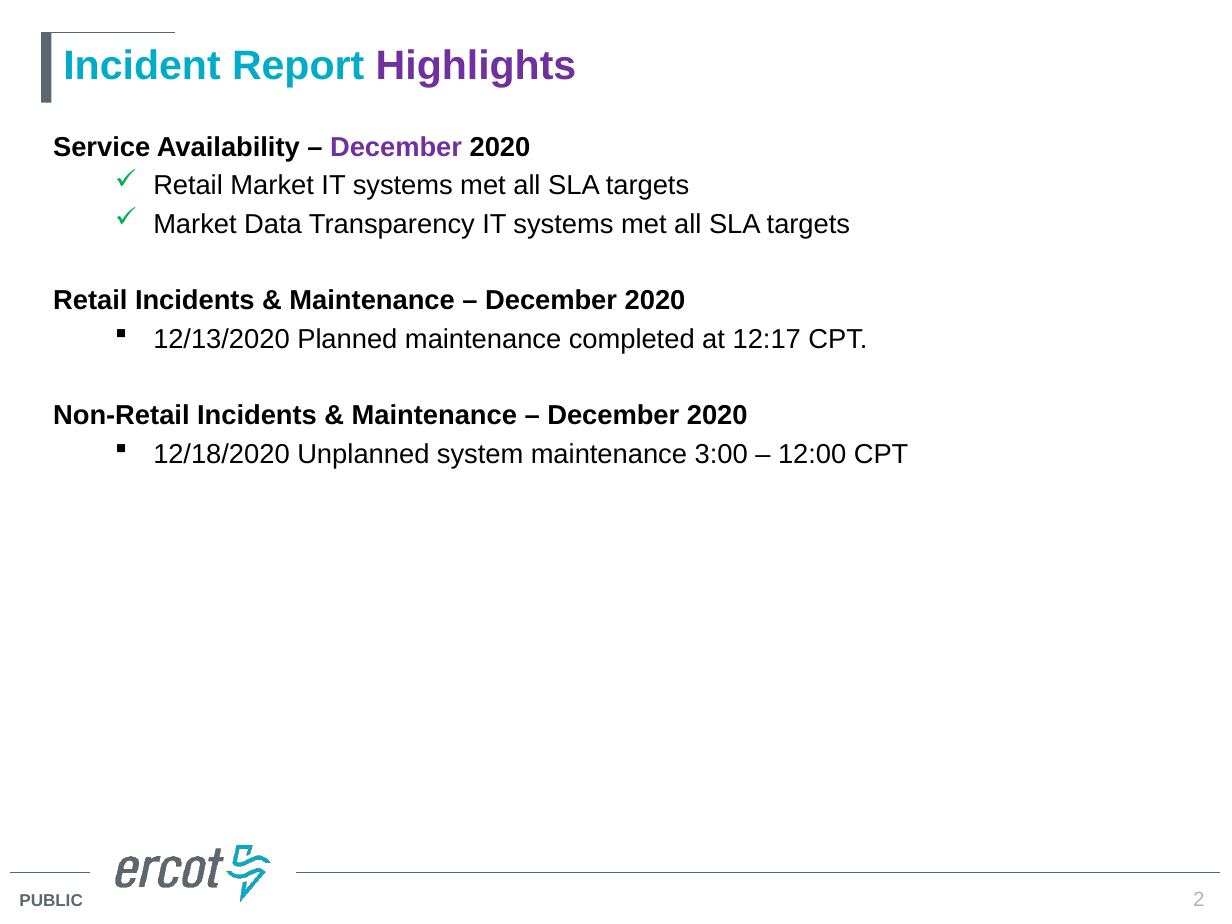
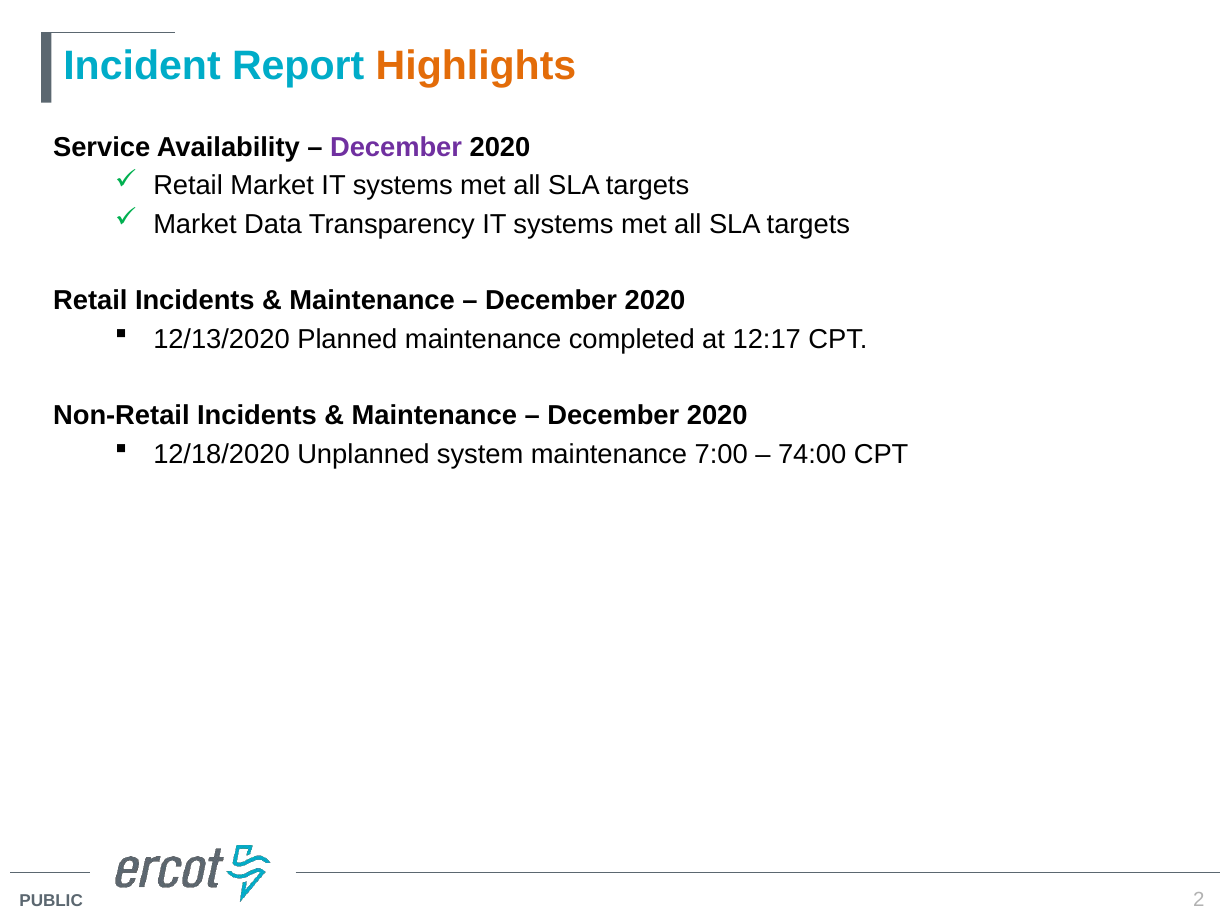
Highlights colour: purple -> orange
3:00: 3:00 -> 7:00
12:00: 12:00 -> 74:00
